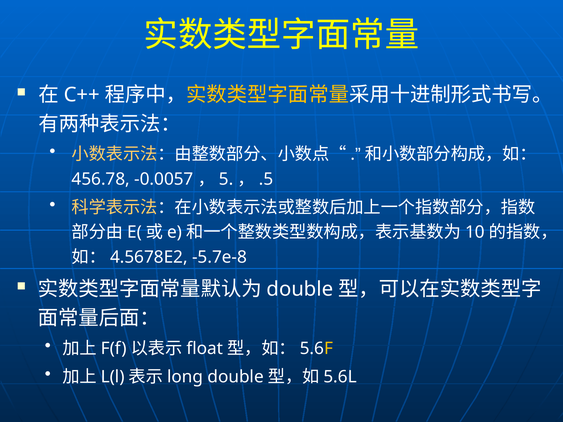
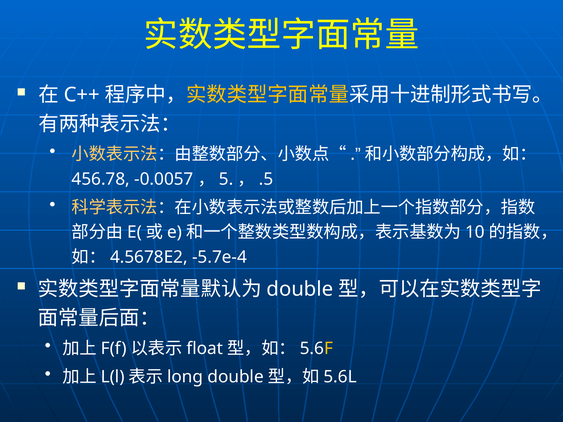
-5.7e-8: -5.7e-8 -> -5.7e-4
